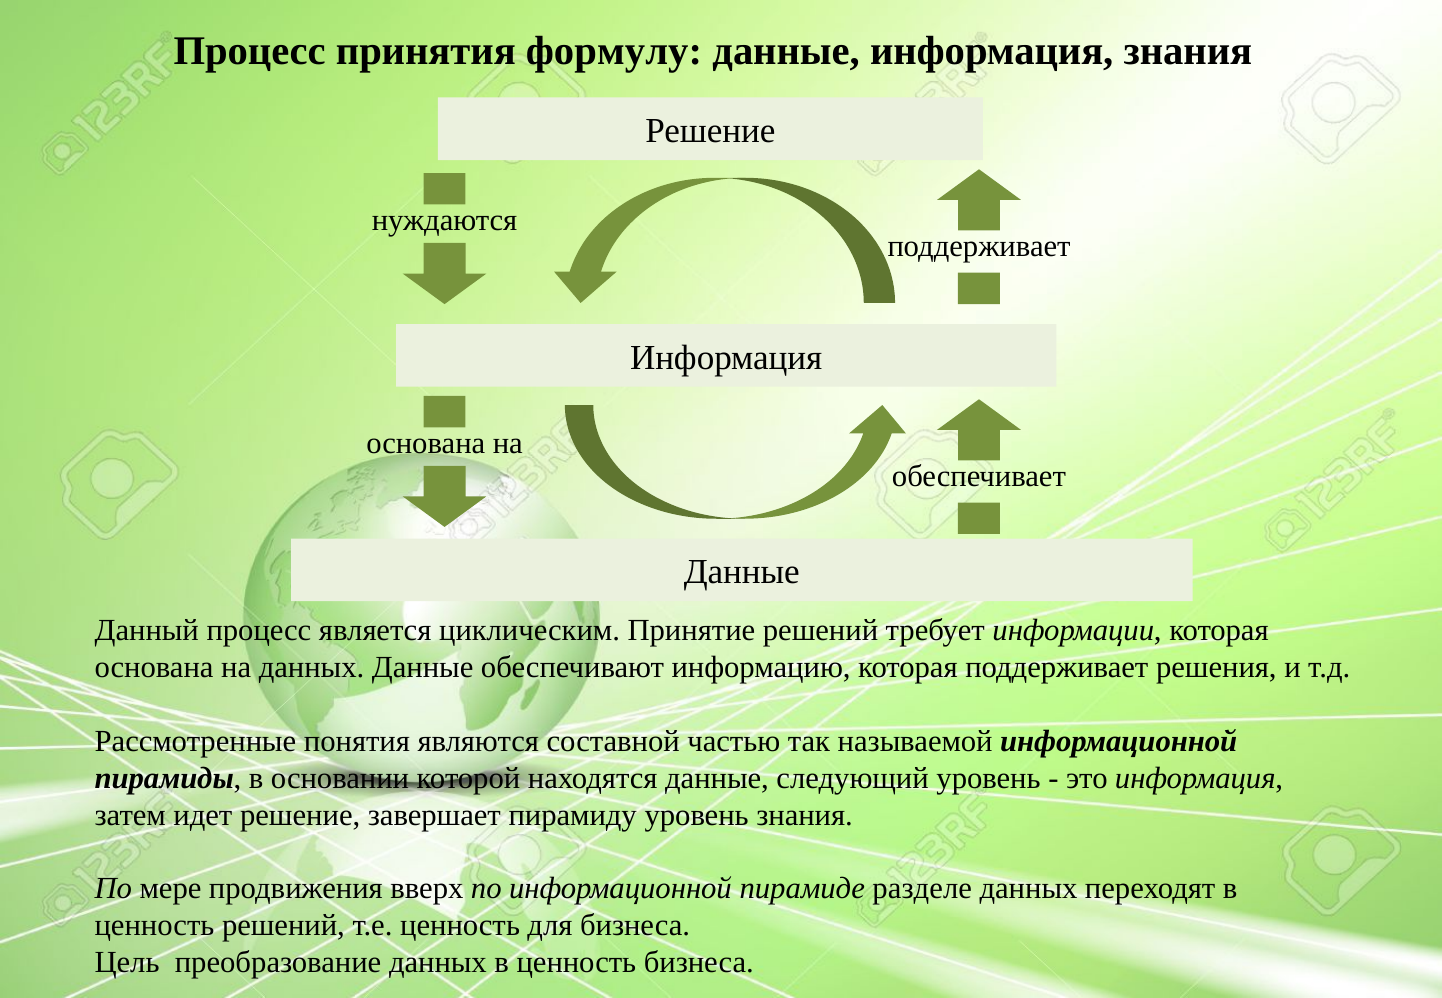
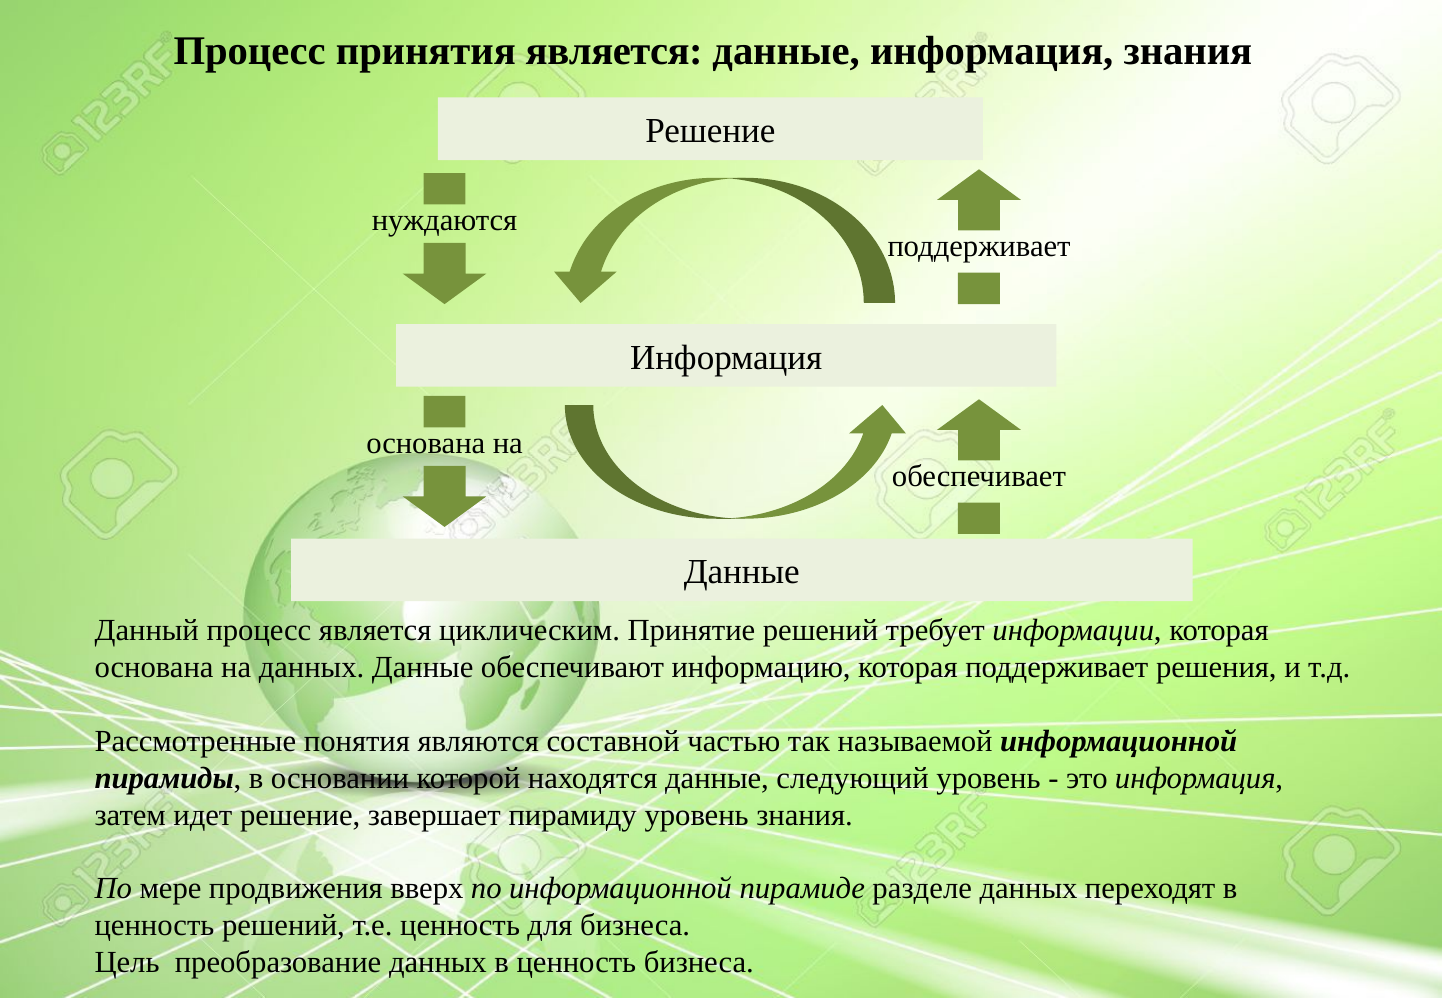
принятия формулу: формулу -> является
